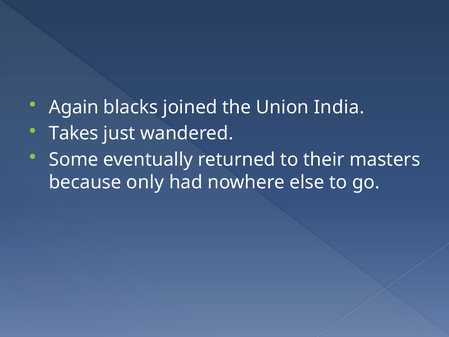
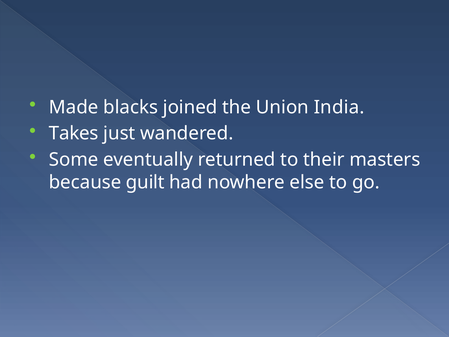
Again: Again -> Made
only: only -> guilt
